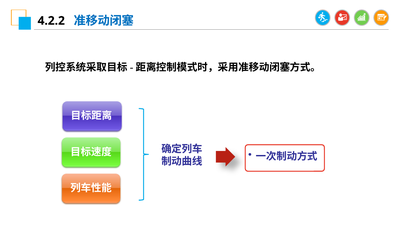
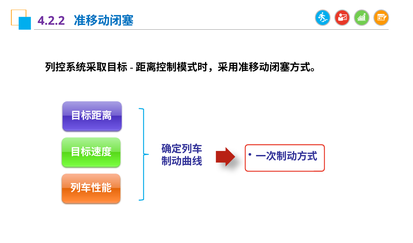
4.2.2 colour: black -> purple
